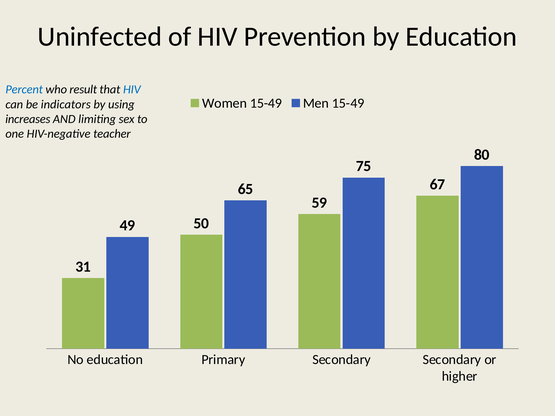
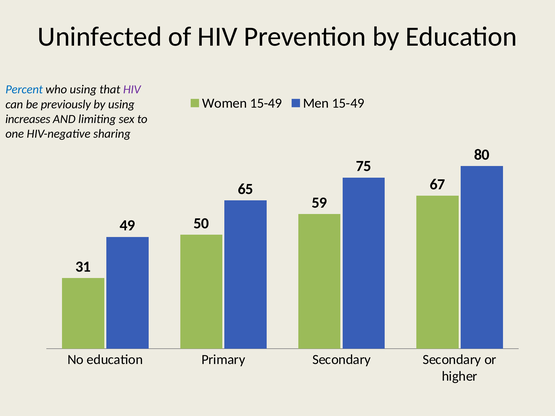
who result: result -> using
HIV at (132, 90) colour: blue -> purple
indicators: indicators -> previously
teacher: teacher -> sharing
